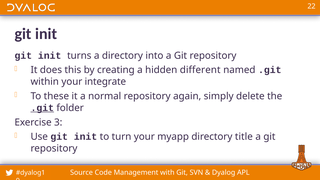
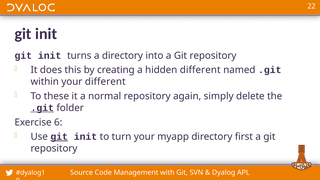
your integrate: integrate -> different
3: 3 -> 6
git at (59, 137) underline: none -> present
title: title -> first
